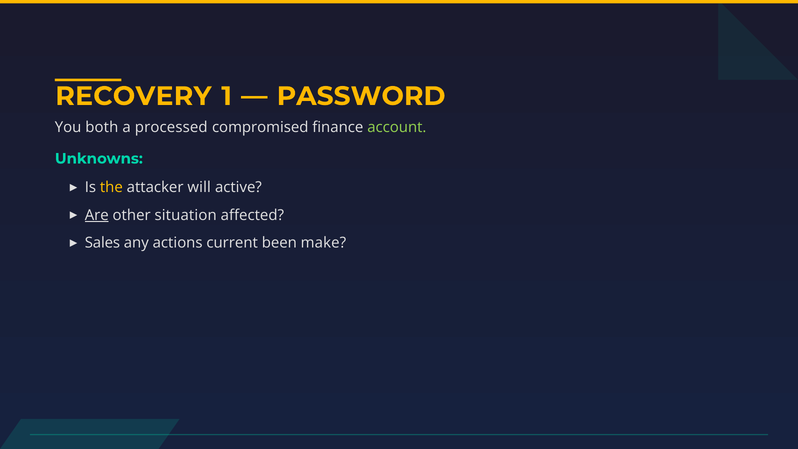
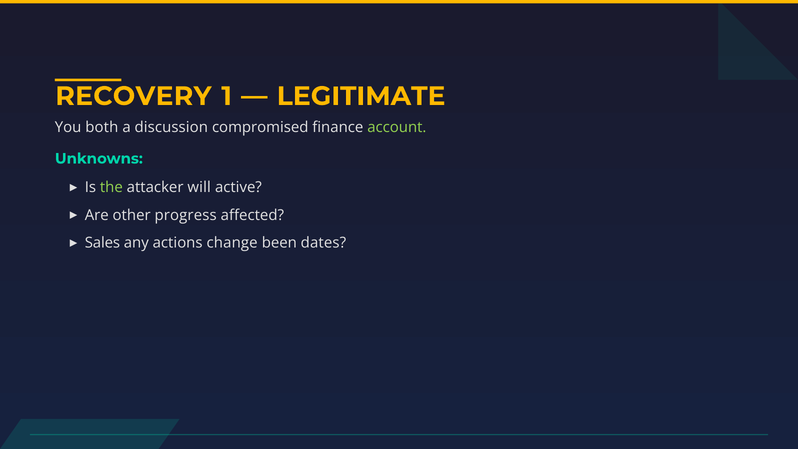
PASSWORD: PASSWORD -> LEGITIMATE
processed: processed -> discussion
the colour: yellow -> light green
Are underline: present -> none
situation: situation -> progress
current: current -> change
make: make -> dates
